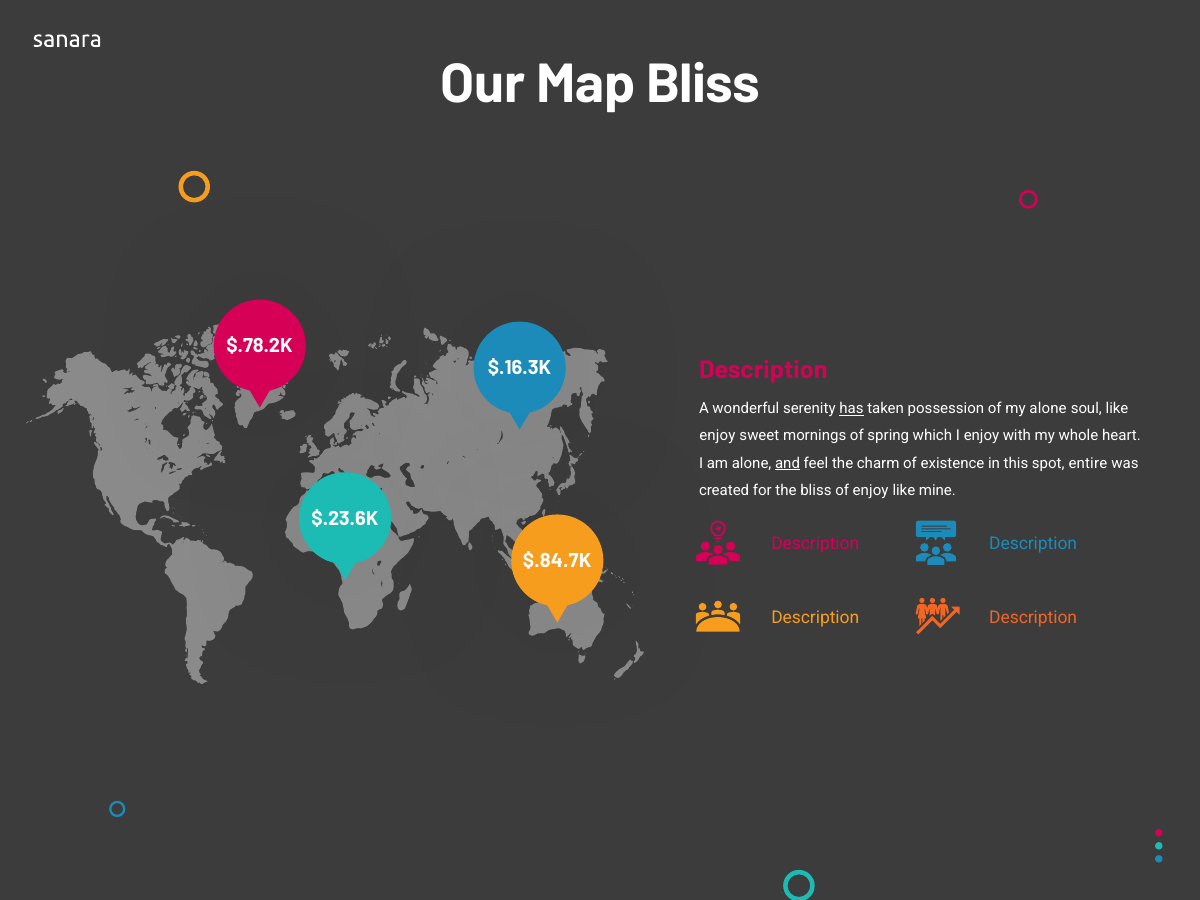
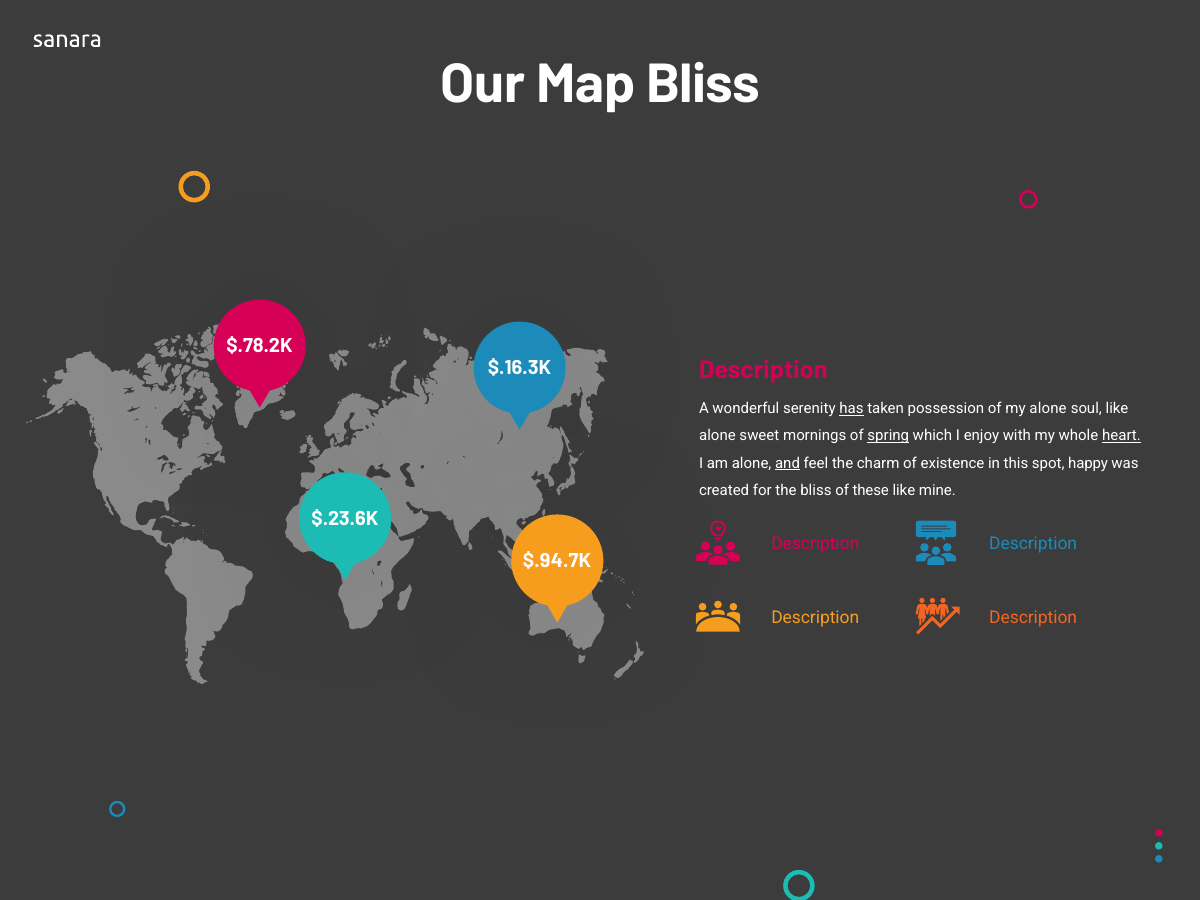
enjoy at (717, 436): enjoy -> alone
spring underline: none -> present
heart underline: none -> present
entire: entire -> happy
of enjoy: enjoy -> these
$.84.7K: $.84.7K -> $.94.7K
